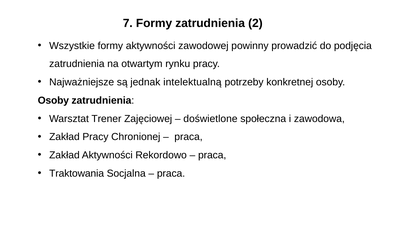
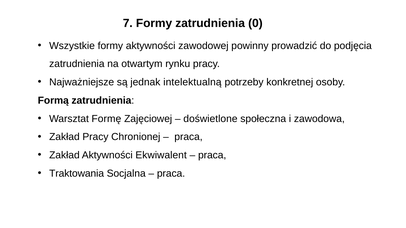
2: 2 -> 0
Osoby at (53, 101): Osoby -> Formą
Trener: Trener -> Formę
Rekordowo: Rekordowo -> Ekwiwalent
